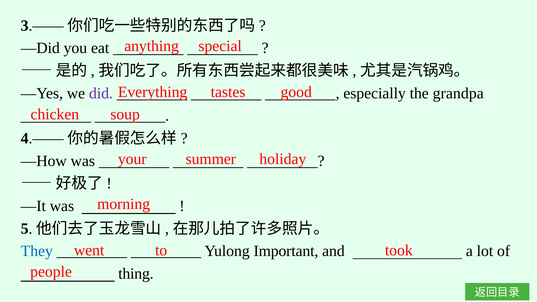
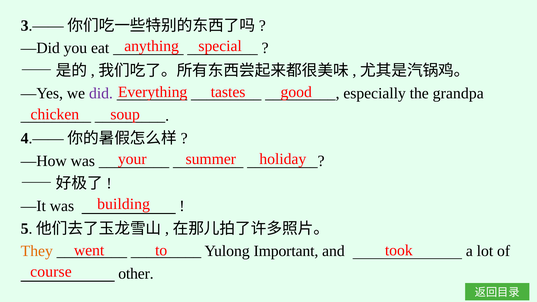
morning: morning -> building
They colour: blue -> orange
people: people -> course
thing: thing -> other
